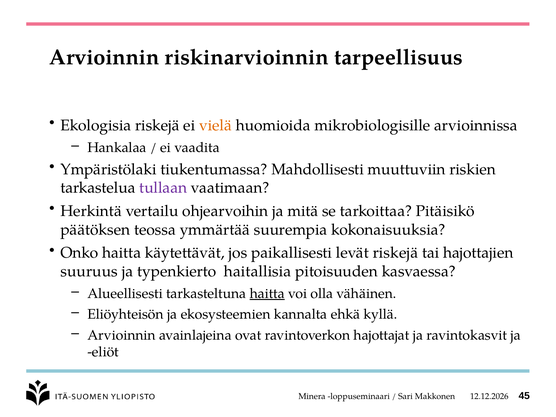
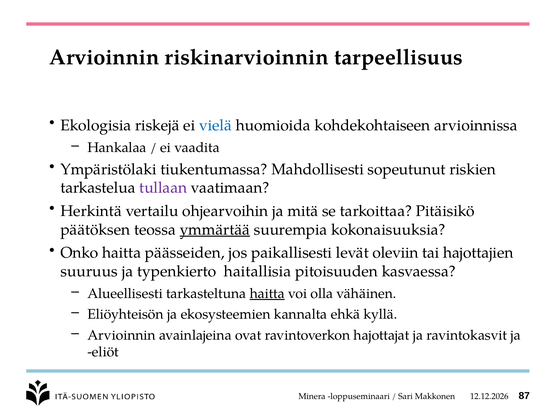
vielä colour: orange -> blue
mikrobiologisille: mikrobiologisille -> kohdekohtaiseen
muuttuviin: muuttuviin -> sopeutunut
ymmärtää underline: none -> present
käytettävät: käytettävät -> päässeiden
levät riskejä: riskejä -> oleviin
45: 45 -> 87
